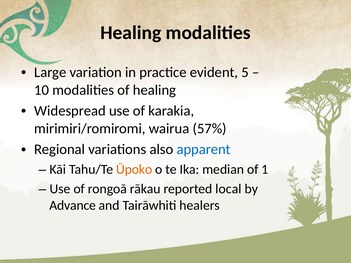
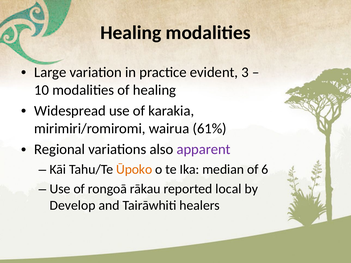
5: 5 -> 3
57%: 57% -> 61%
apparent colour: blue -> purple
1: 1 -> 6
Advance: Advance -> Develop
